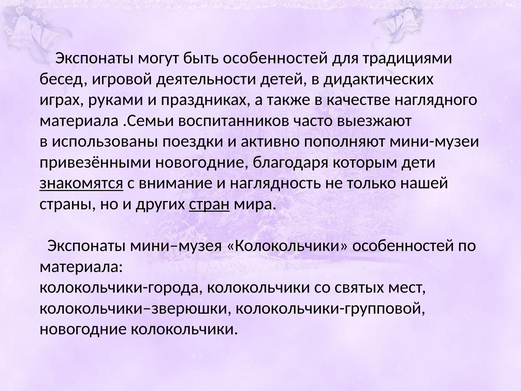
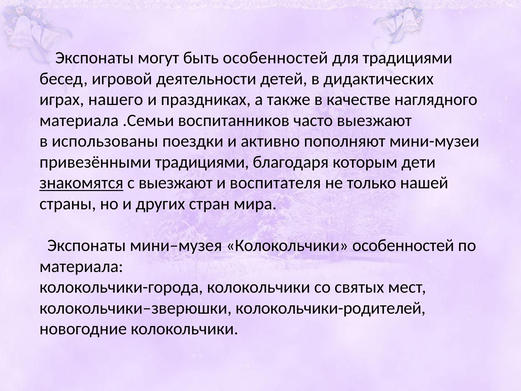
руками: руками -> нашего
привезёнными новогодние: новогодние -> традициями
с внимание: внимание -> выезжают
наглядность: наглядность -> воспитателя
стран underline: present -> none
колокольчики-групповой: колокольчики-групповой -> колокольчики-родителей
